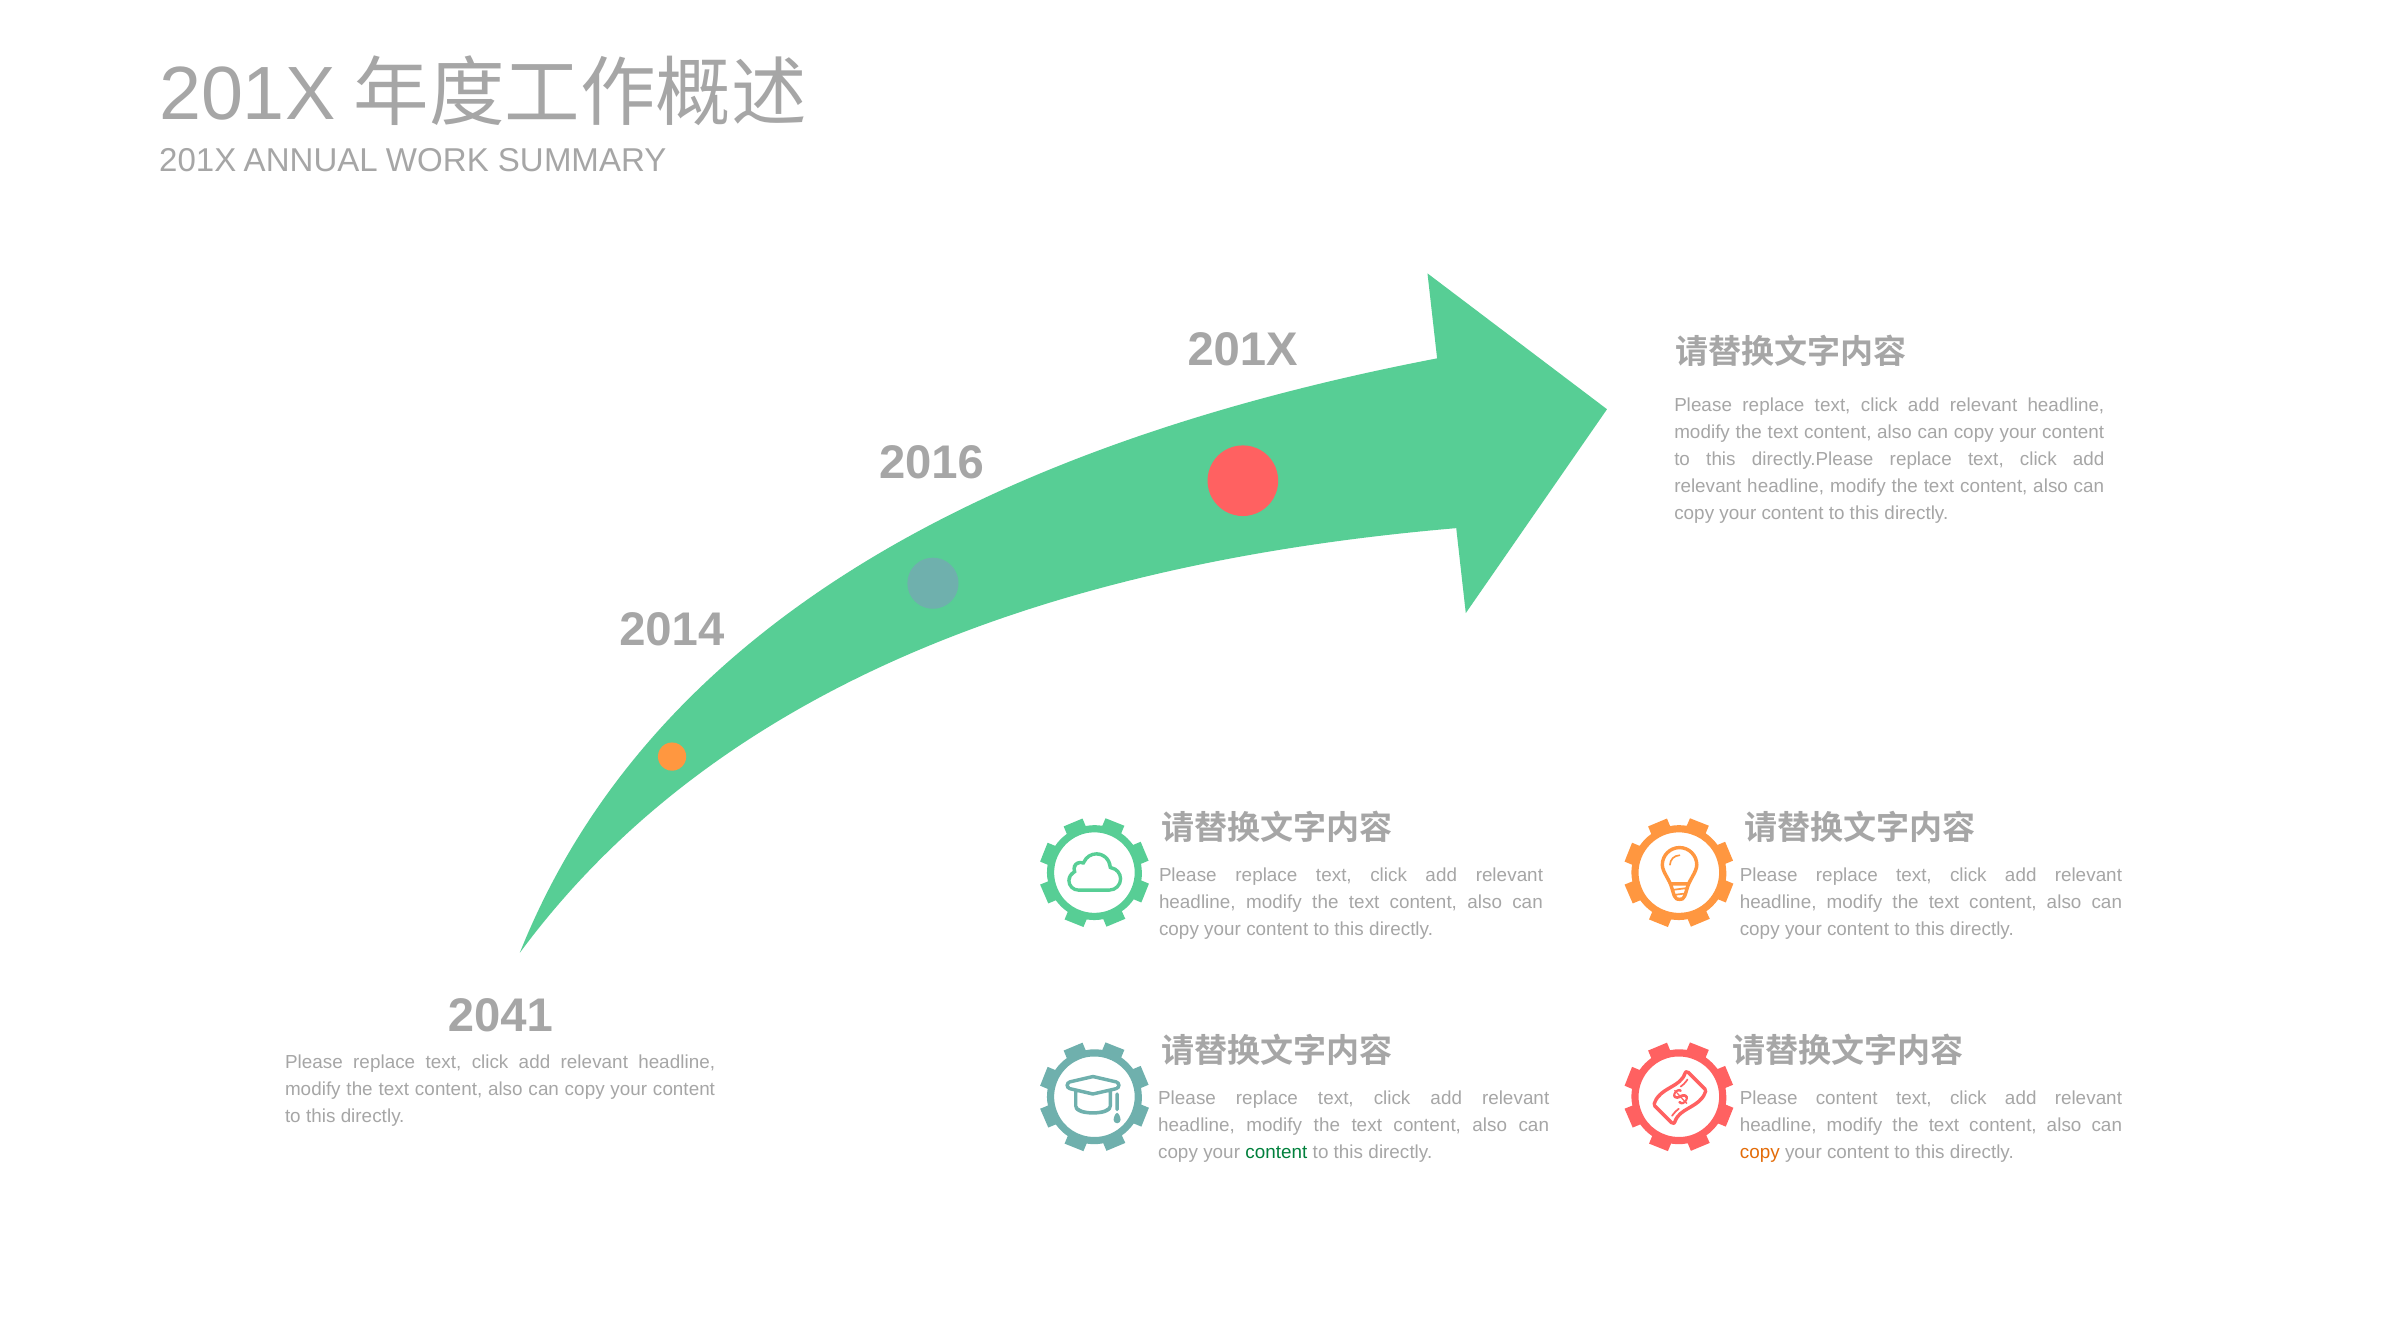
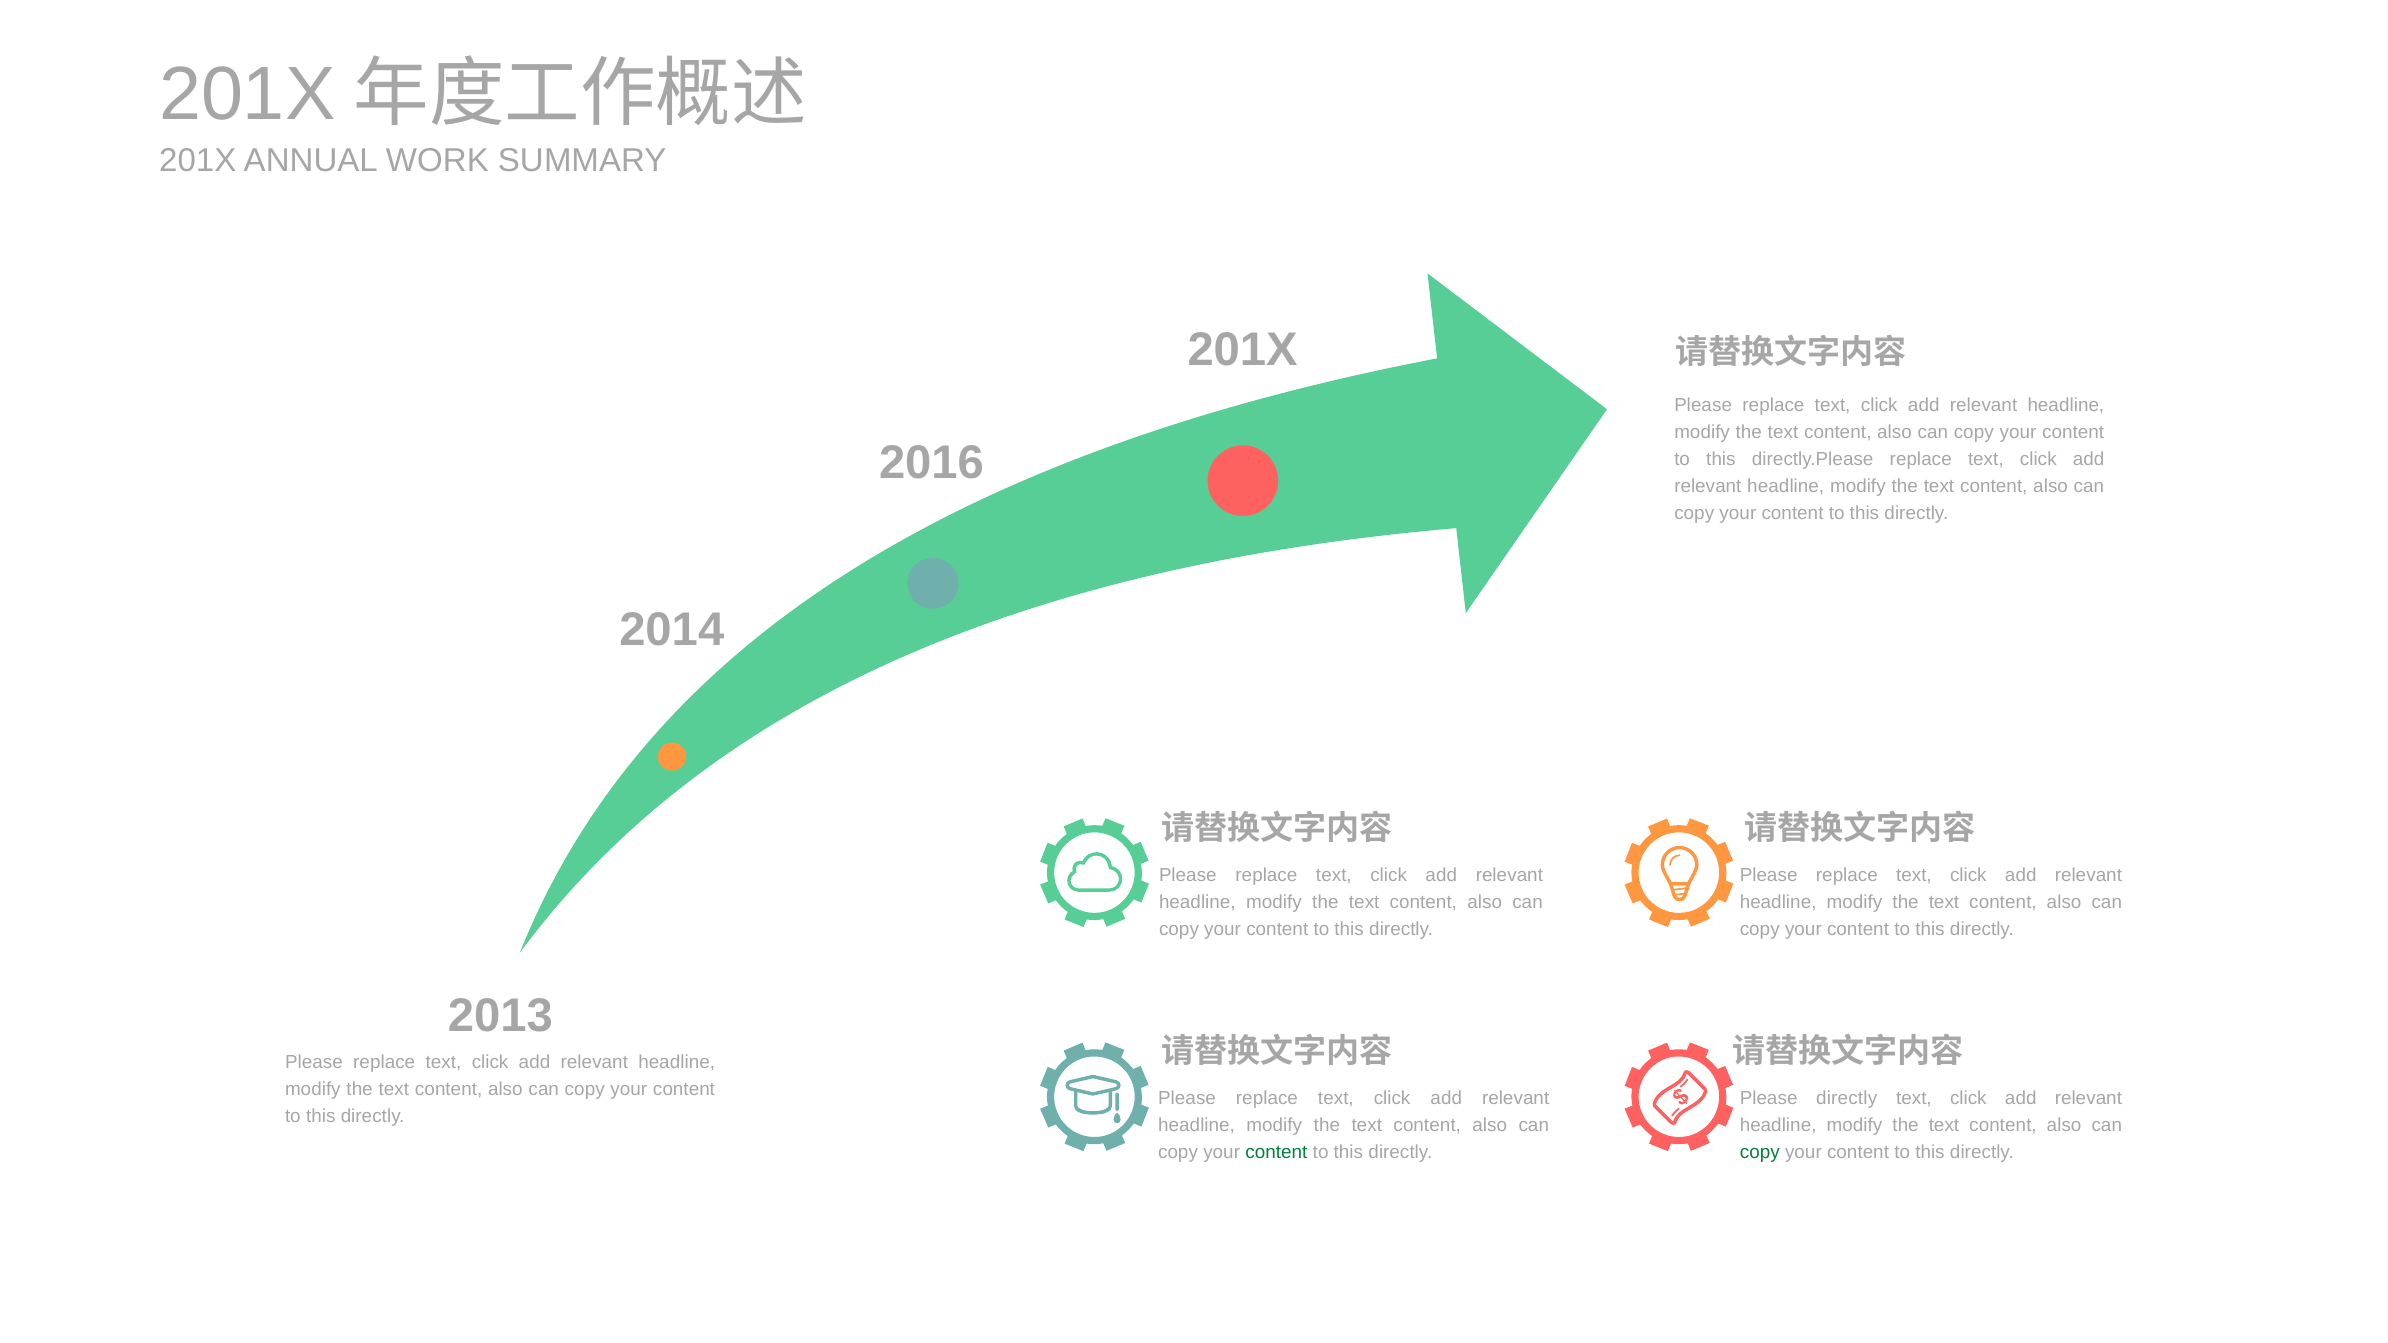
2041: 2041 -> 2013
Please content: content -> directly
copy at (1760, 1153) colour: orange -> green
